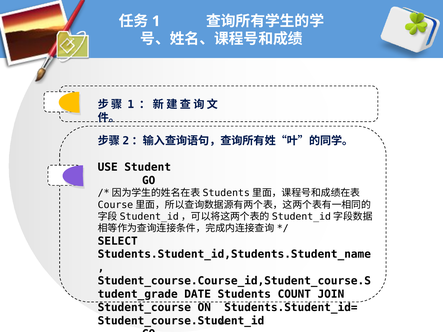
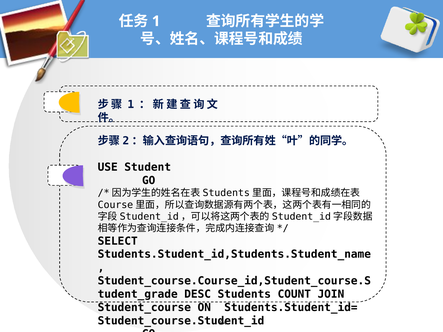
DATE: DATE -> DESC
